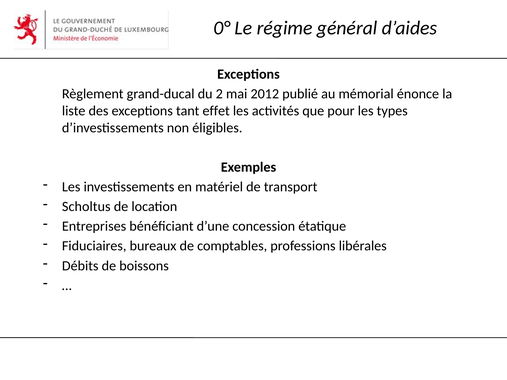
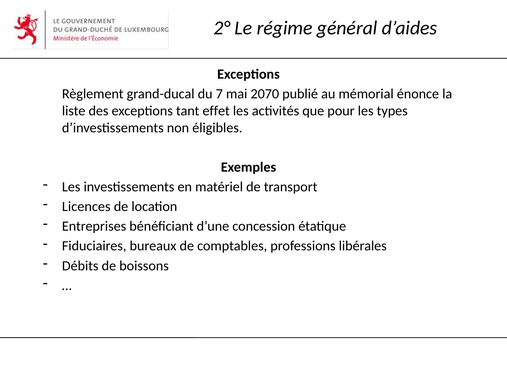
0°: 0° -> 2°
2: 2 -> 7
2012: 2012 -> 2070
Scholtus: Scholtus -> Licences
